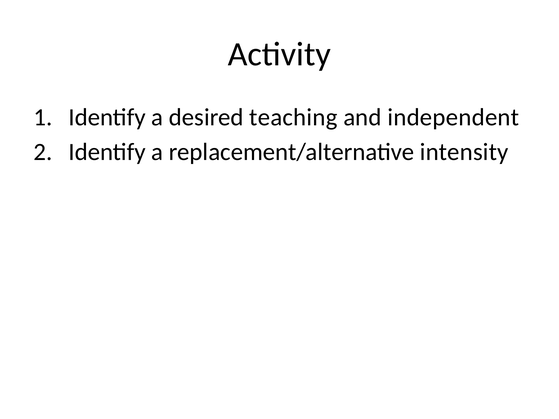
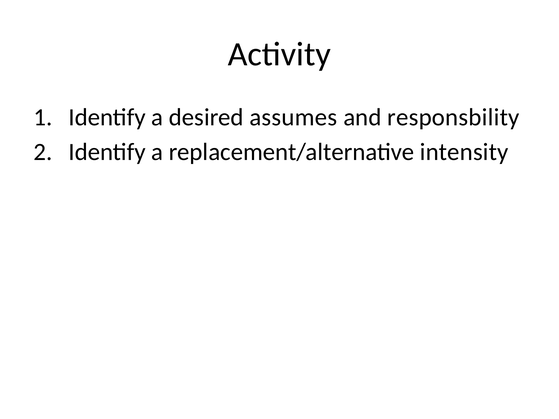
teaching: teaching -> assumes
independent: independent -> responsbility
